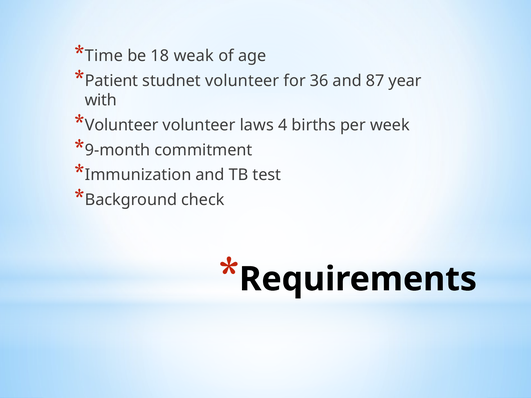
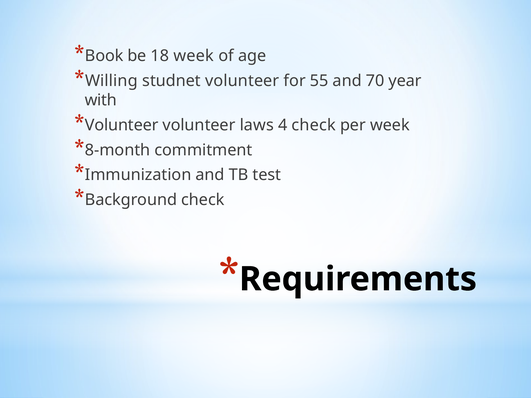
Time: Time -> Book
18 weak: weak -> week
Patient: Patient -> Willing
36: 36 -> 55
87: 87 -> 70
4 births: births -> check
9-month: 9-month -> 8-month
